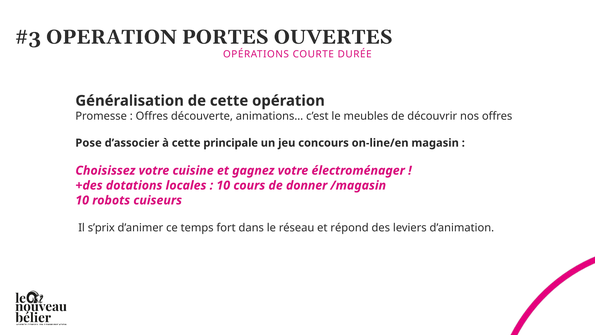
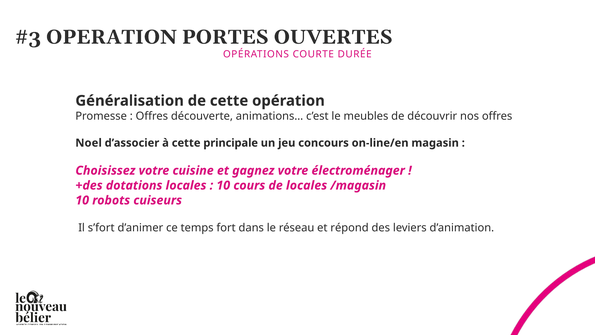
Pose: Pose -> Noel
de donner: donner -> locales
s’prix: s’prix -> s’fort
